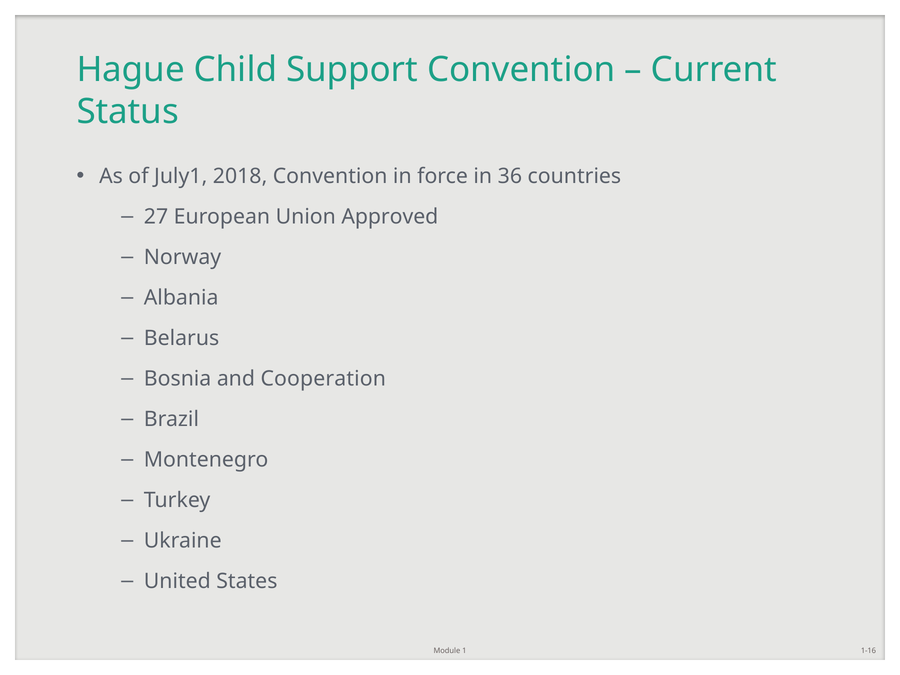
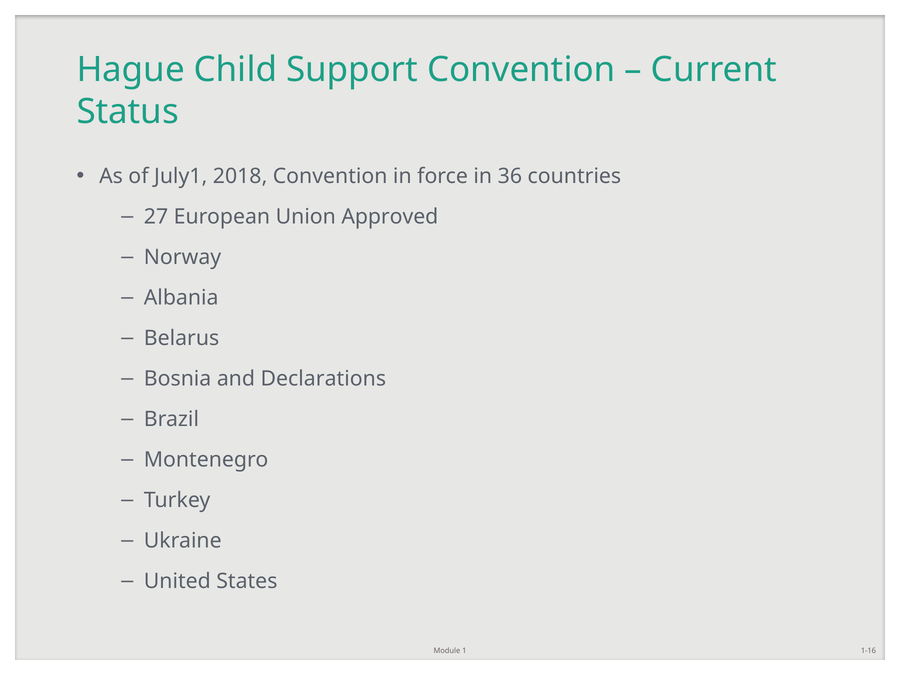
Cooperation: Cooperation -> Declarations
